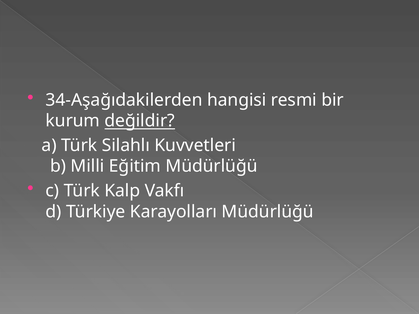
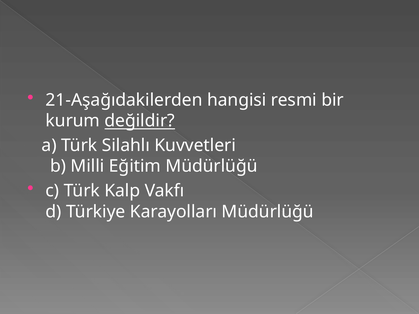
34-Aşağıdakilerden: 34-Aşağıdakilerden -> 21-Aşağıdakilerden
